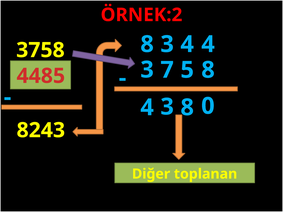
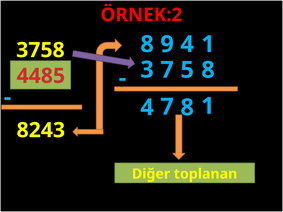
8 3: 3 -> 9
4 4: 4 -> 1
3 at (167, 107): 3 -> 7
0 at (208, 106): 0 -> 1
